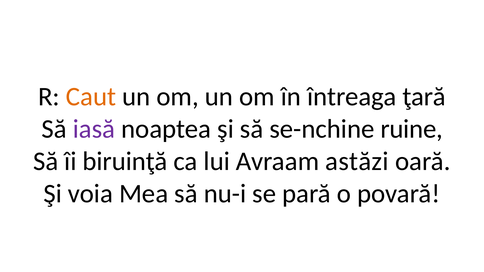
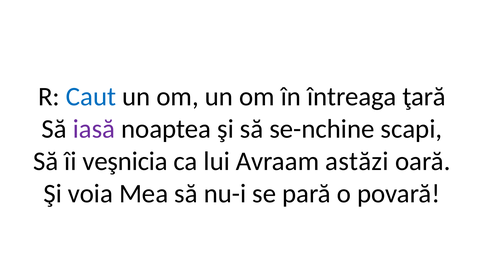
Caut colour: orange -> blue
ruine: ruine -> scapi
biruinţă: biruinţă -> veşnicia
